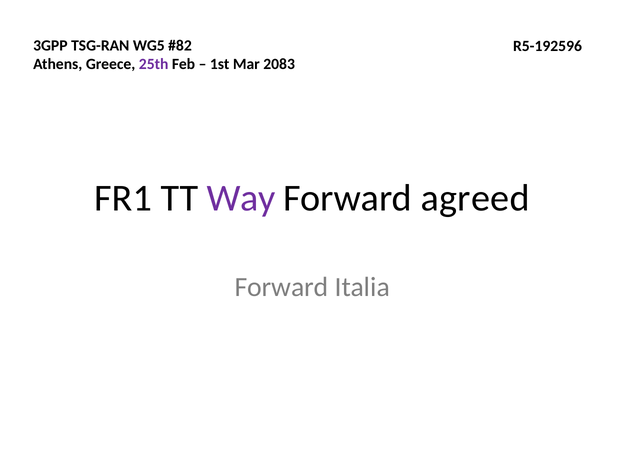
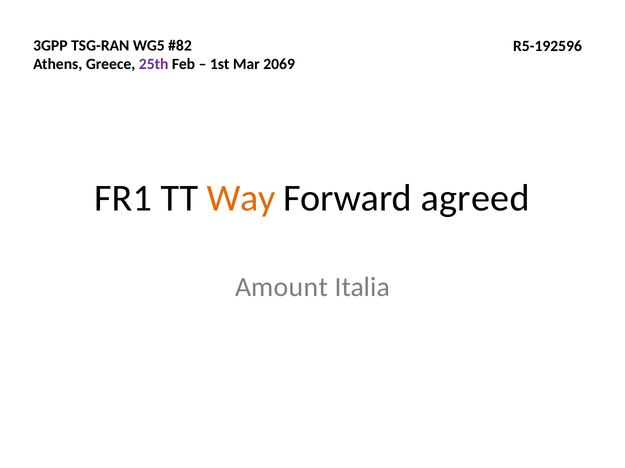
2083: 2083 -> 2069
Way colour: purple -> orange
Forward at (282, 287): Forward -> Amount
